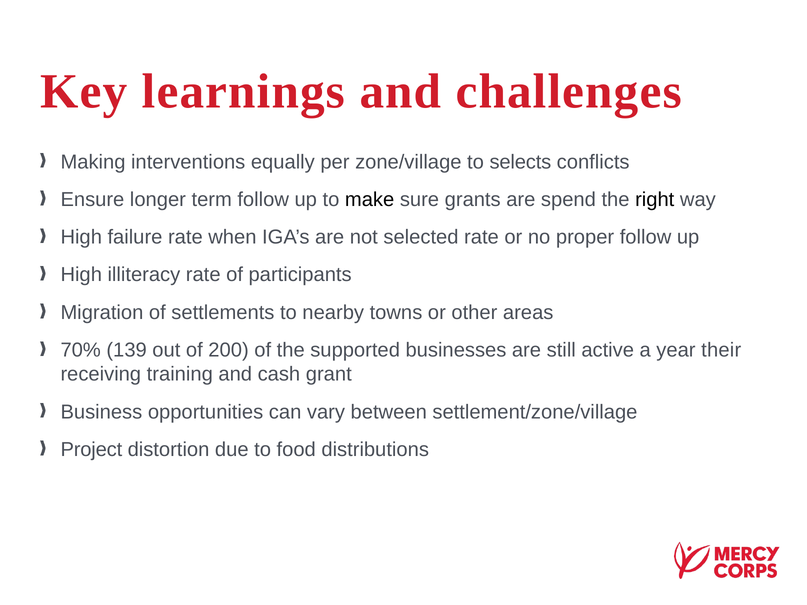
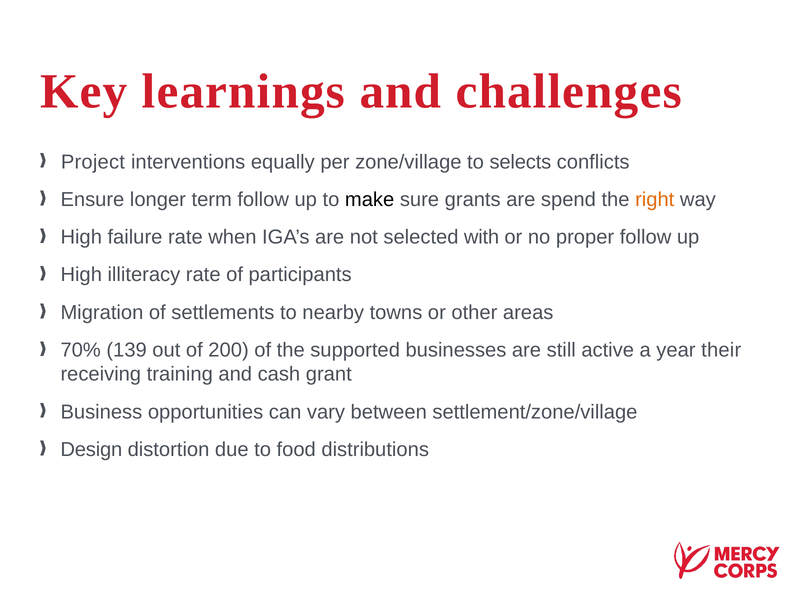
Making: Making -> Project
right colour: black -> orange
selected rate: rate -> with
Project: Project -> Design
